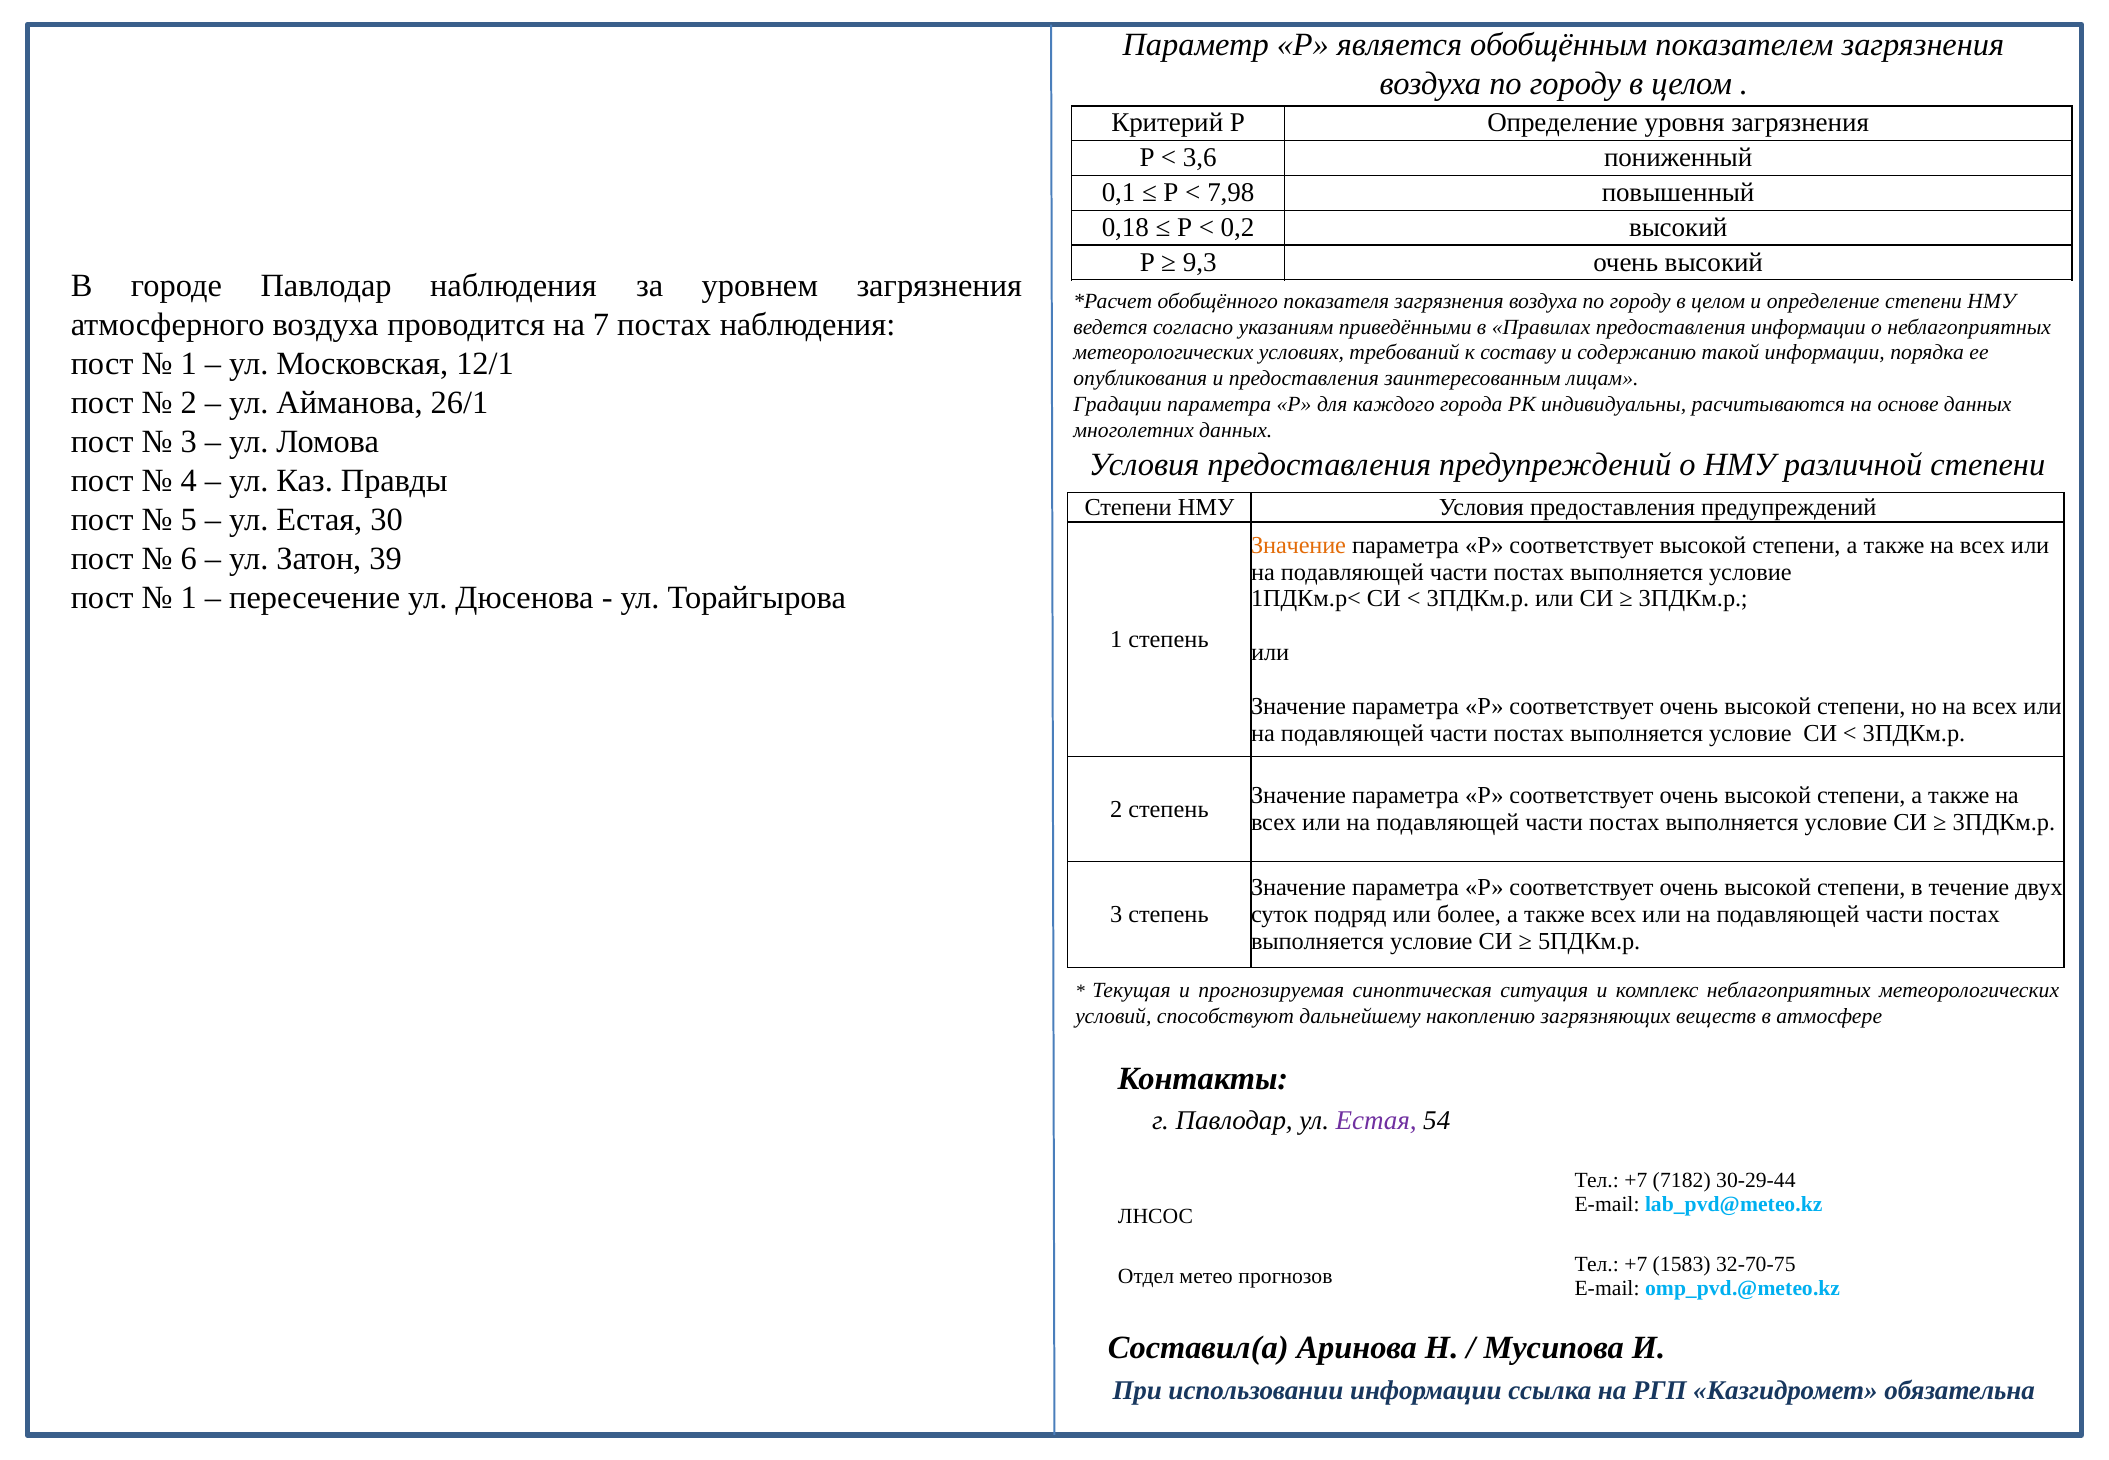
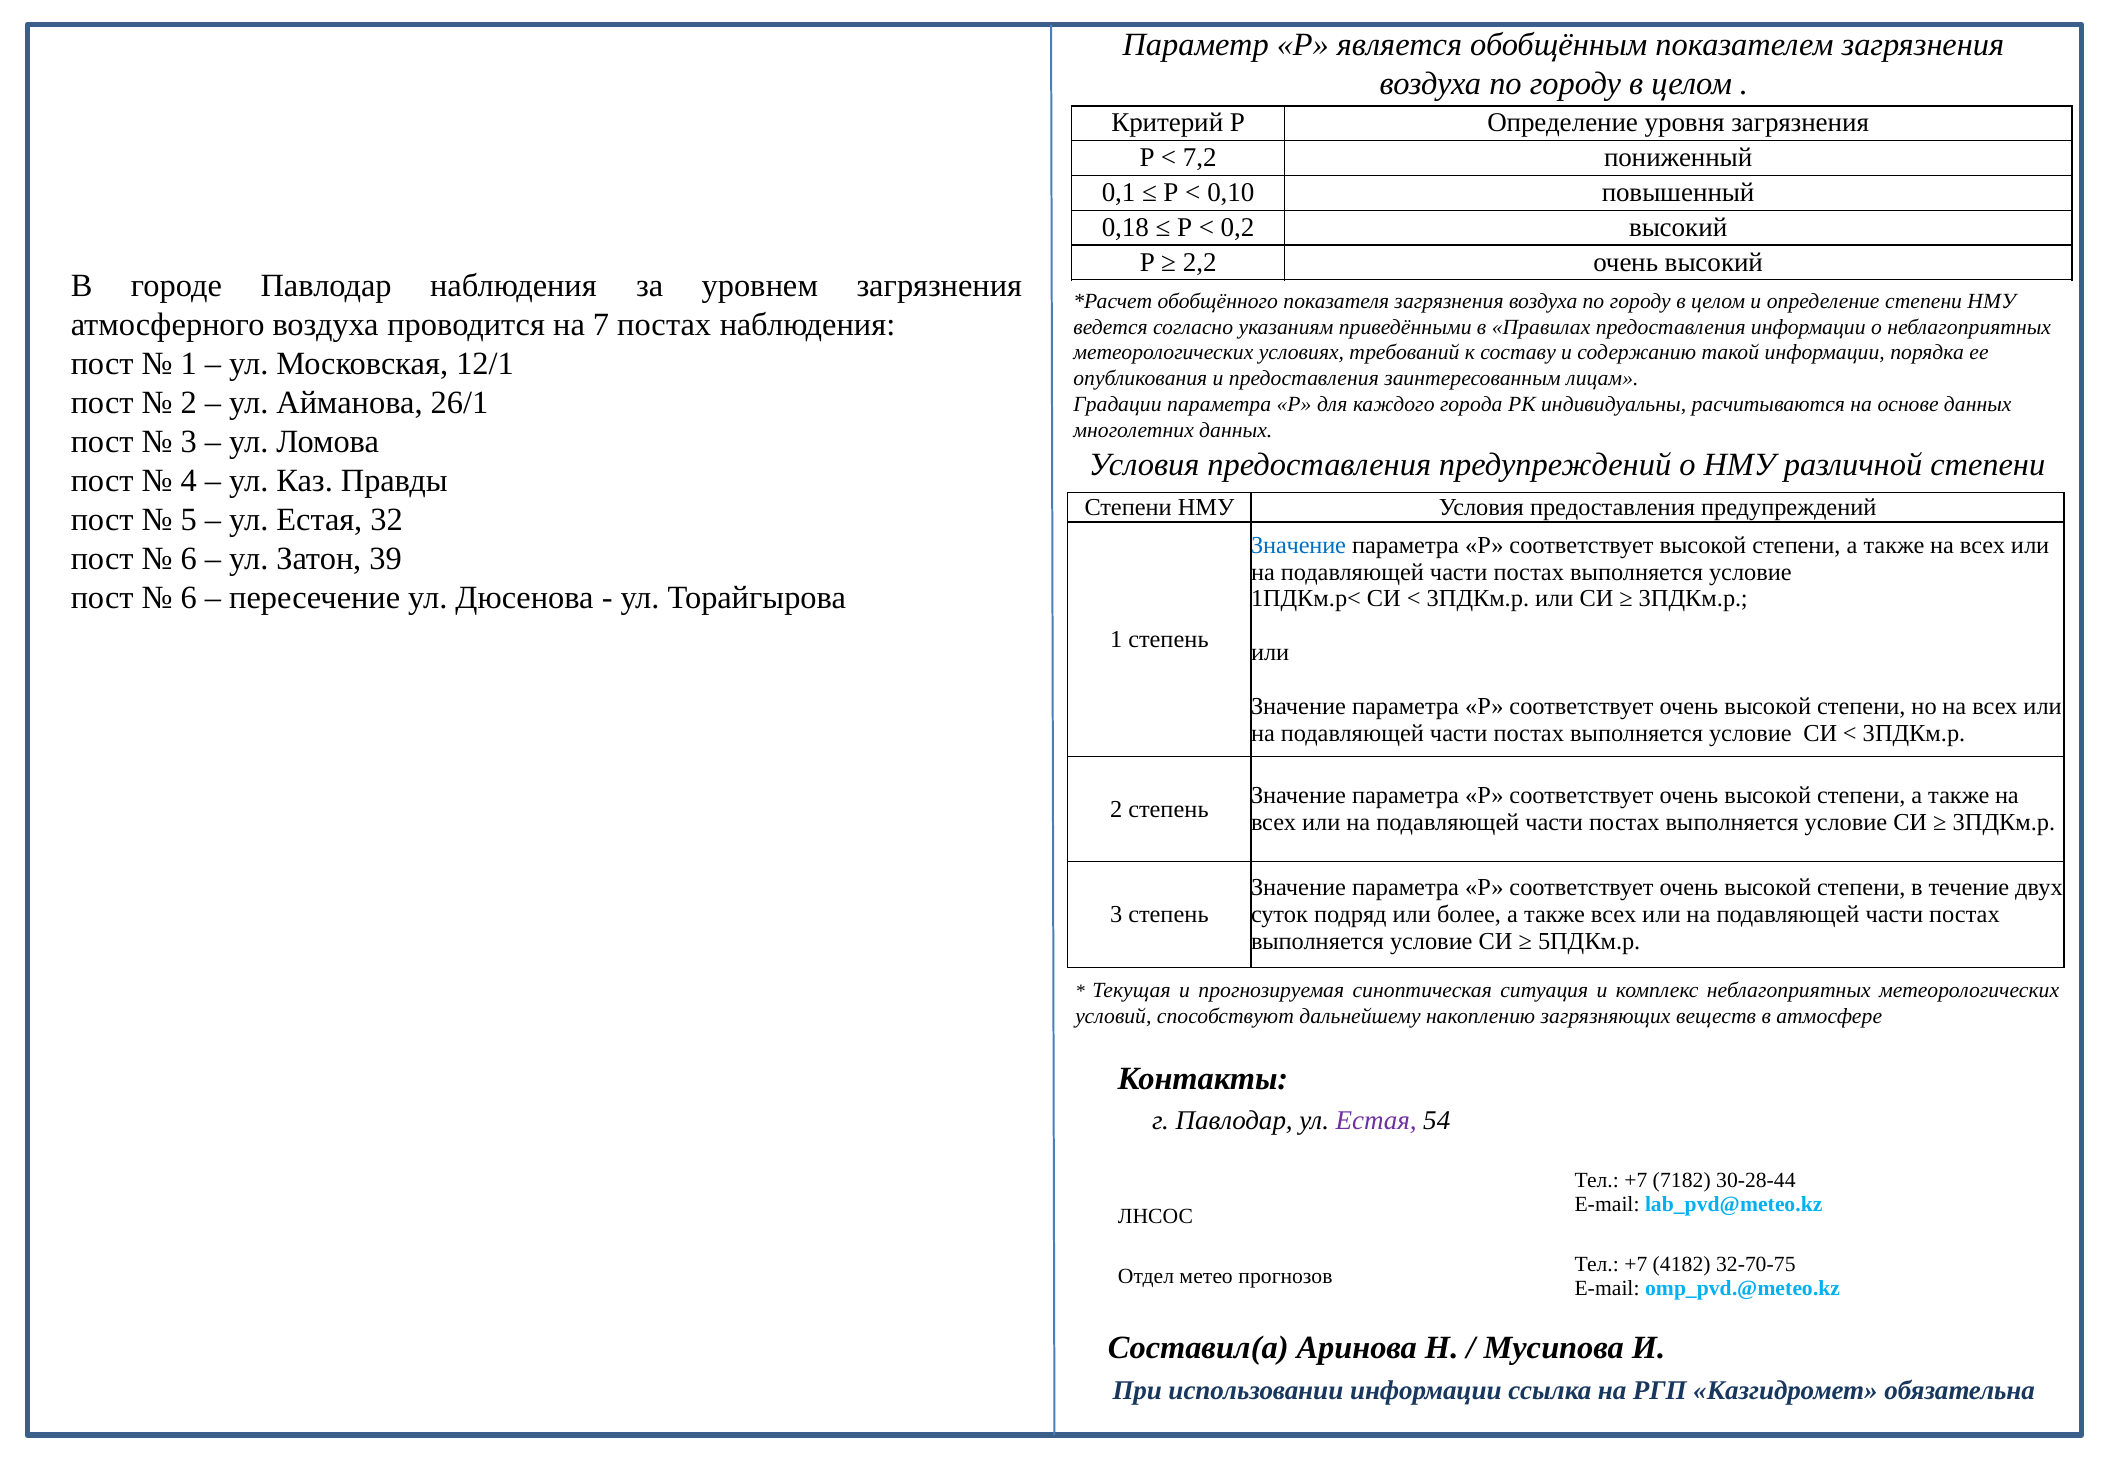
3,6: 3,6 -> 7,2
7,98: 7,98 -> 0,10
9,3: 9,3 -> 2,2
30: 30 -> 32
Значение at (1299, 545) colour: orange -> blue
1 at (189, 597): 1 -> 6
30-29-44: 30-29-44 -> 30-28-44
1583: 1583 -> 4182
